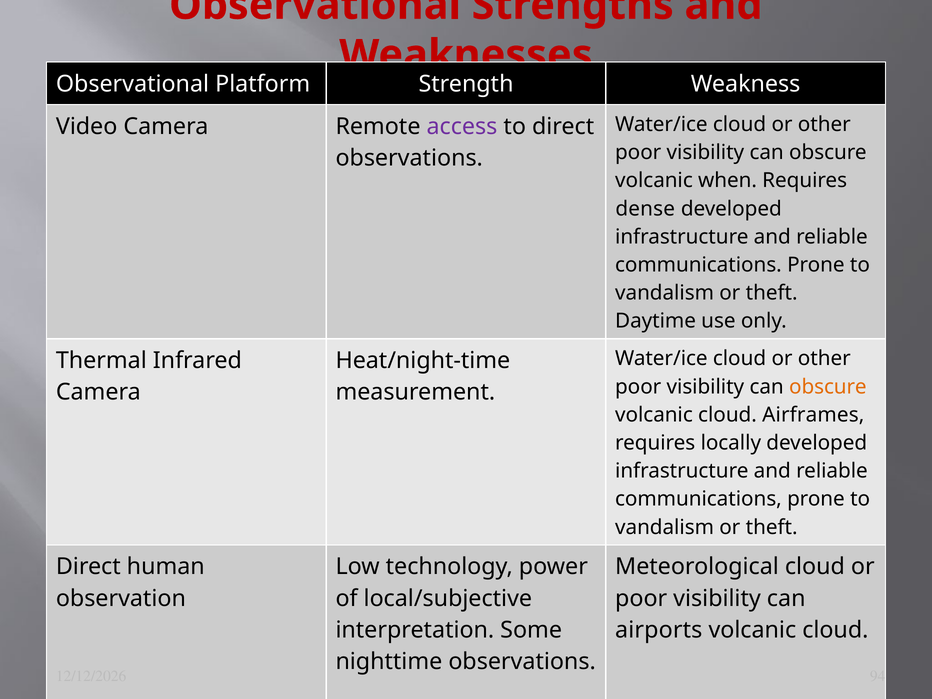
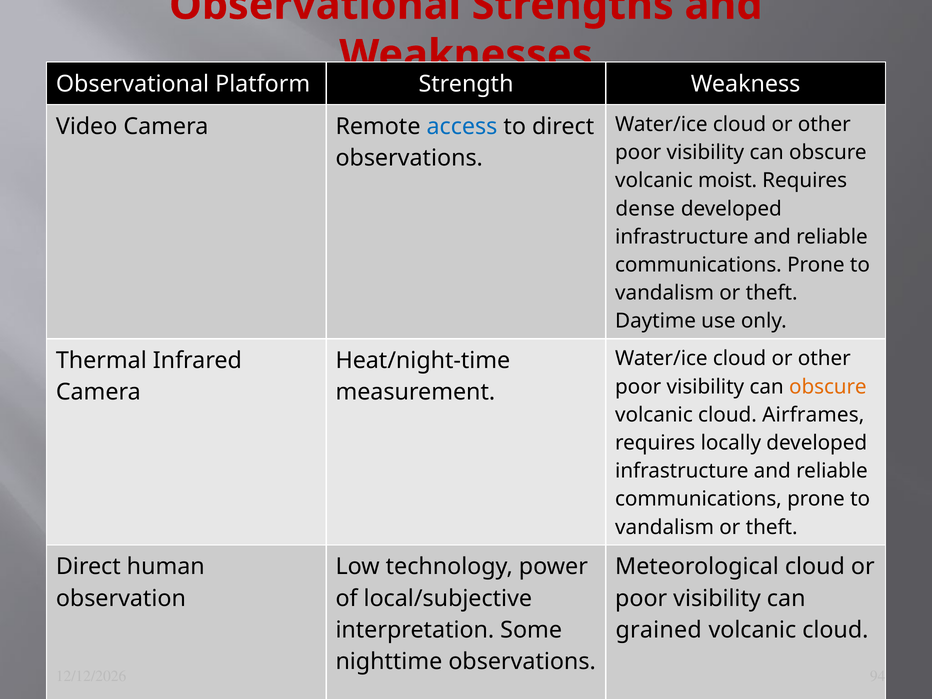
access colour: purple -> blue
when: when -> moist
airports: airports -> grained
